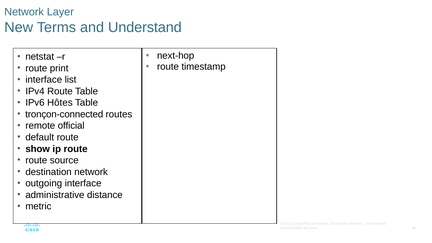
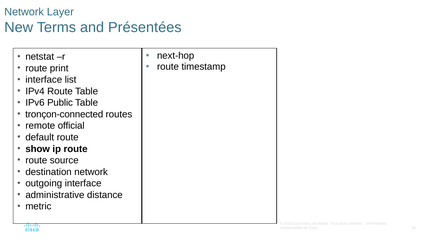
Understand: Understand -> Présentées
Hôtes: Hôtes -> Public
